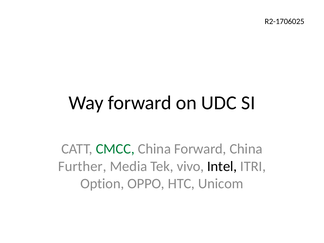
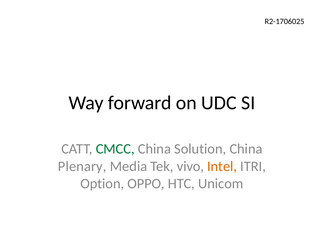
China Forward: Forward -> Solution
Further: Further -> Plenary
Intel colour: black -> orange
